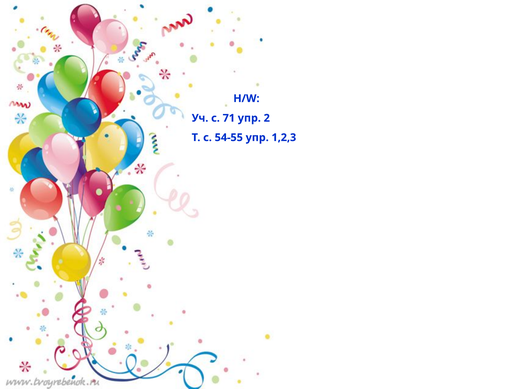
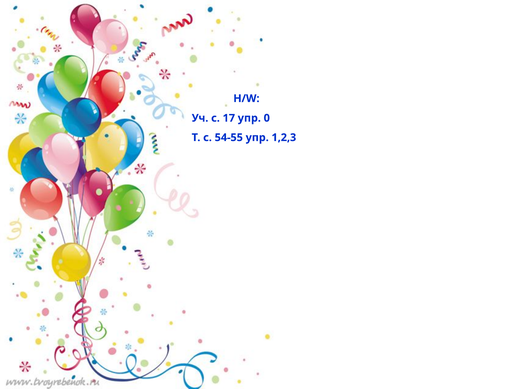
71: 71 -> 17
2: 2 -> 0
